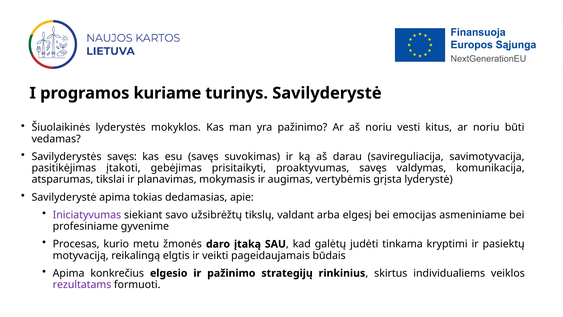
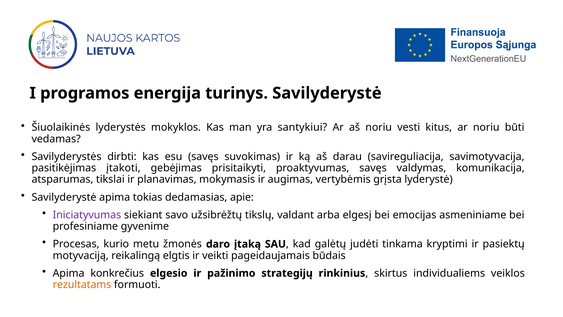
kuriame: kuriame -> energija
yra pažinimo: pažinimo -> santykiui
Savilyderystės savęs: savęs -> dirbti
rezultatams colour: purple -> orange
